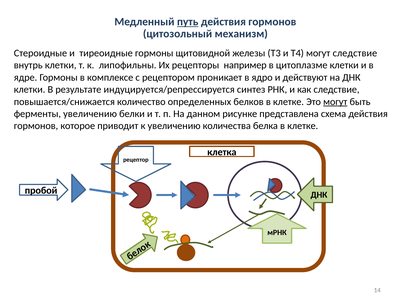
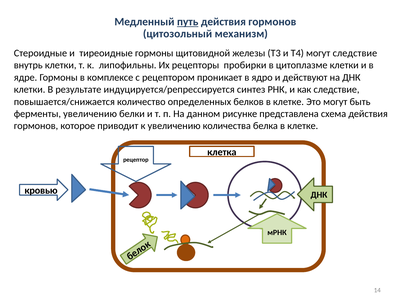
например: например -> пробирки
могут at (335, 102) underline: present -> none
пробой: пробой -> кровью
